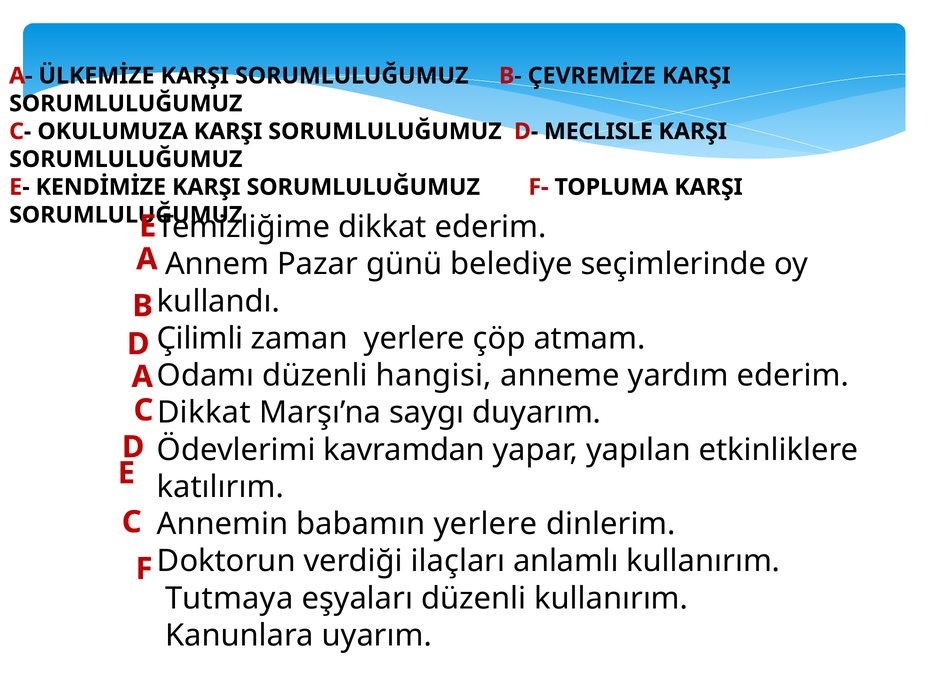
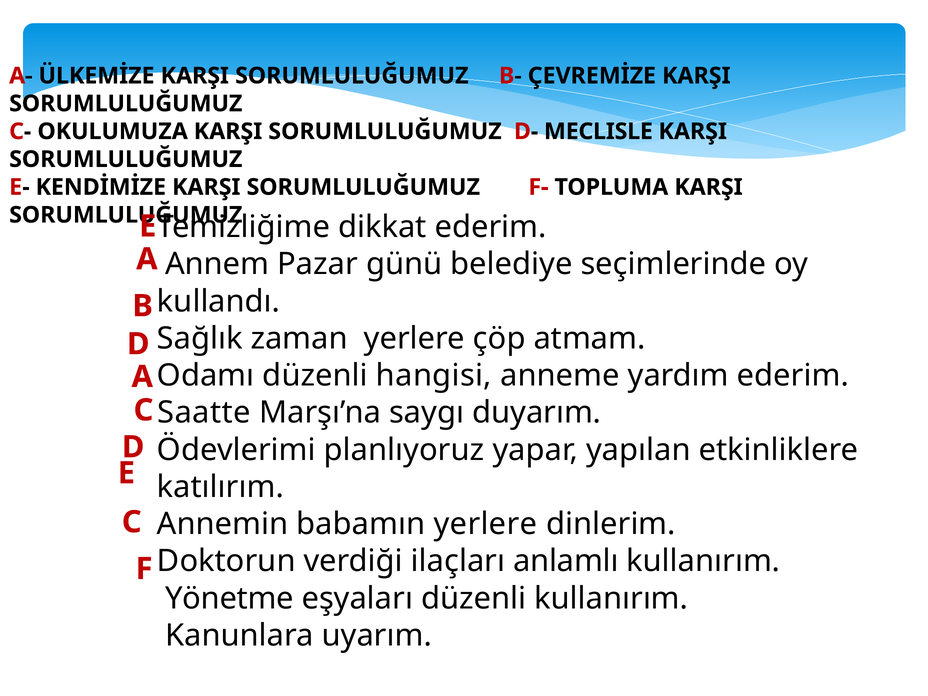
Çilimli: Çilimli -> Sağlık
Dikkat at (204, 413): Dikkat -> Saatte
kavramdan: kavramdan -> planlıyoruz
Tutmaya: Tutmaya -> Yönetme
